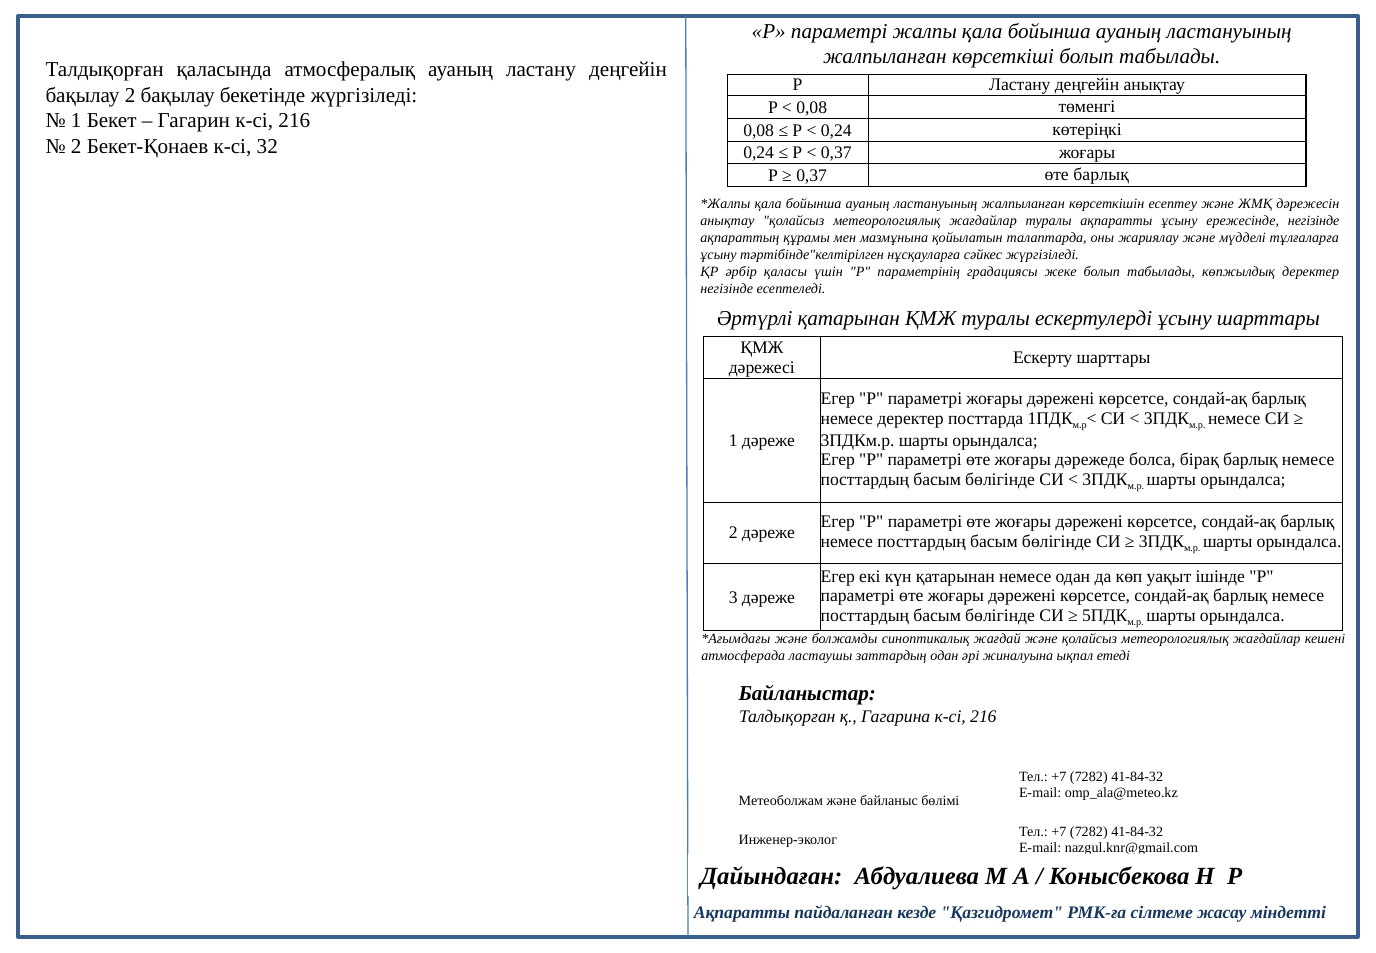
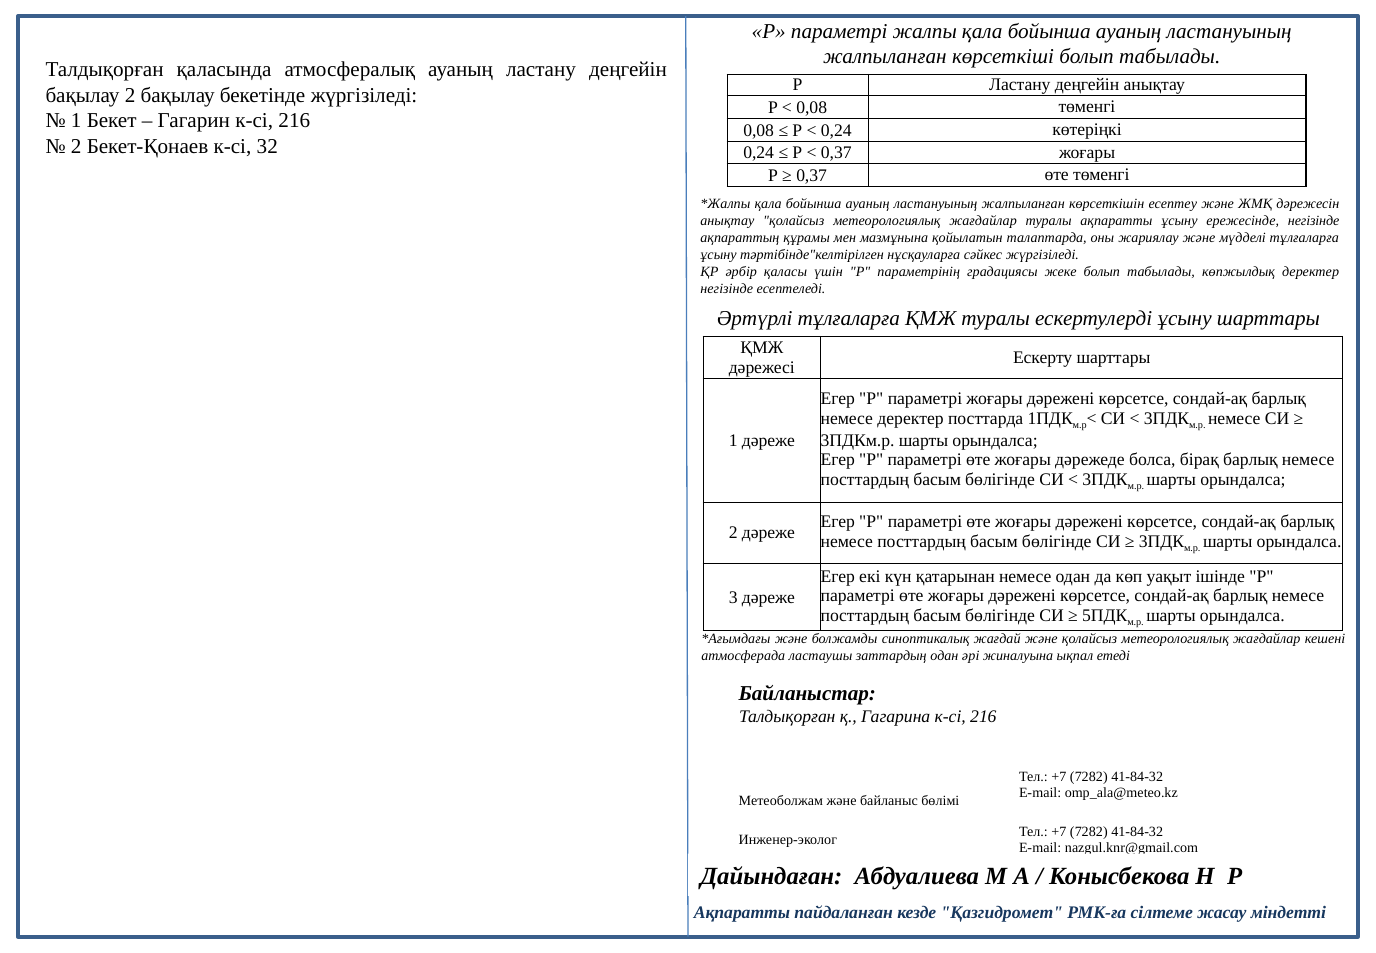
өте барлық: барлық -> төменгі
Әртүрлі қатарынан: қатарынан -> тұлғаларға
